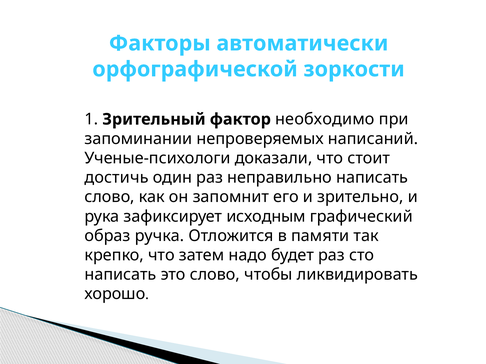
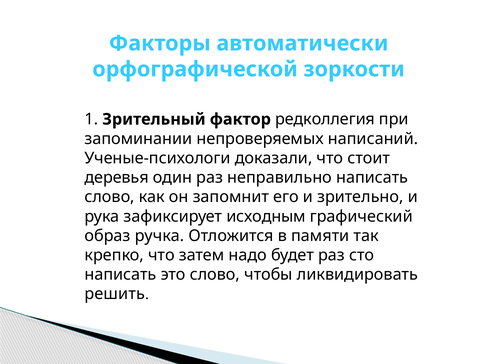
необходимо: необходимо -> редколлегия
достичь: достичь -> деревья
хорошо: хорошо -> решить
